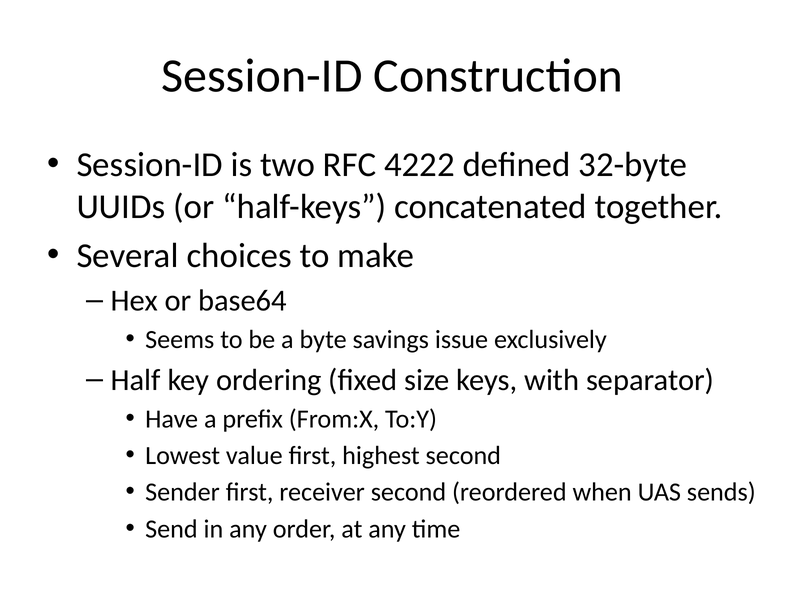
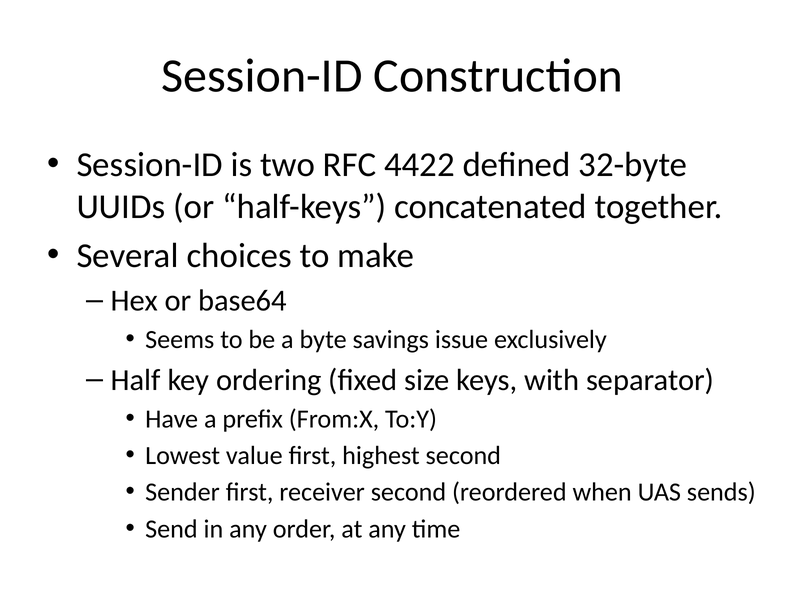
4222: 4222 -> 4422
